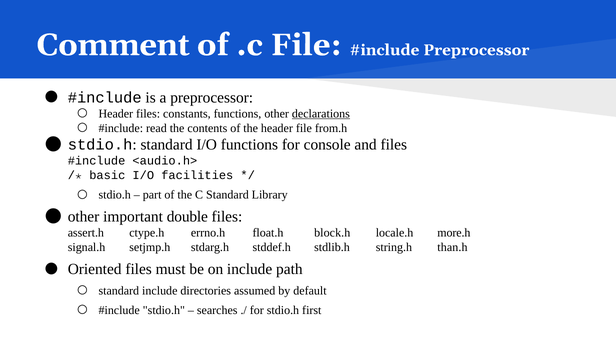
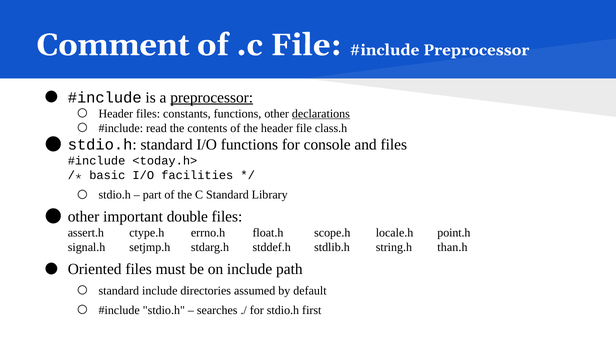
preprocessor at (212, 97) underline: none -> present
from.h: from.h -> class.h
<audio.h>: <audio.h> -> <today.h>
block.h: block.h -> scope.h
more.h: more.h -> point.h
